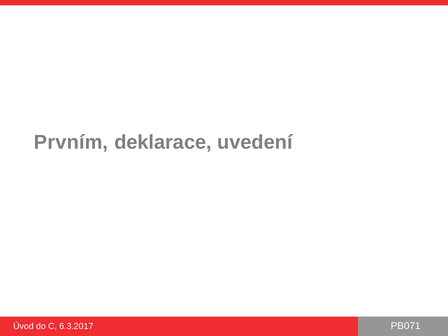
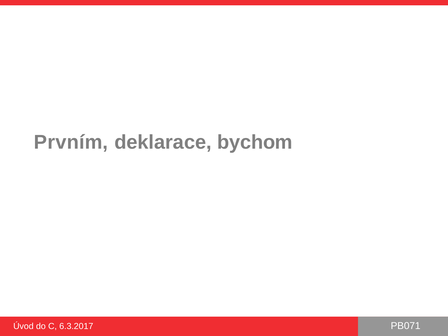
uvedení: uvedení -> bychom
